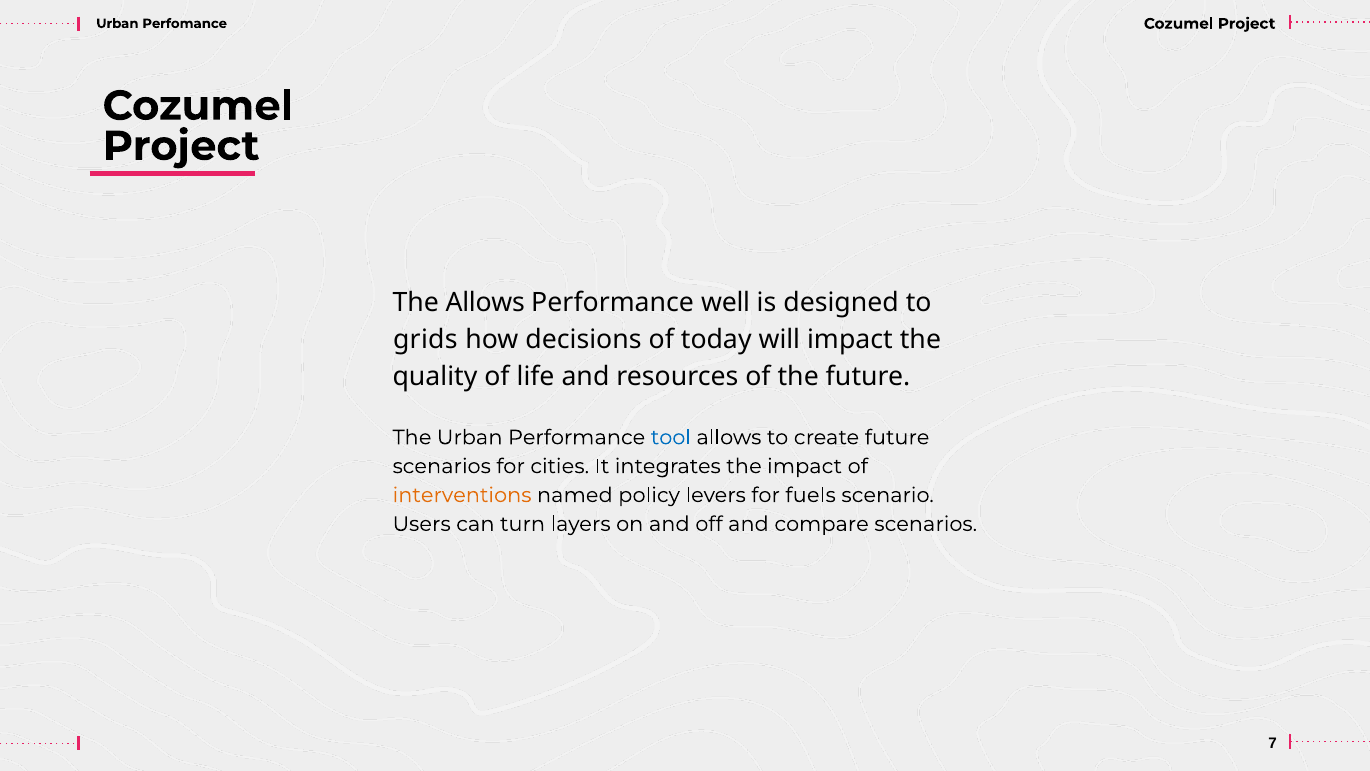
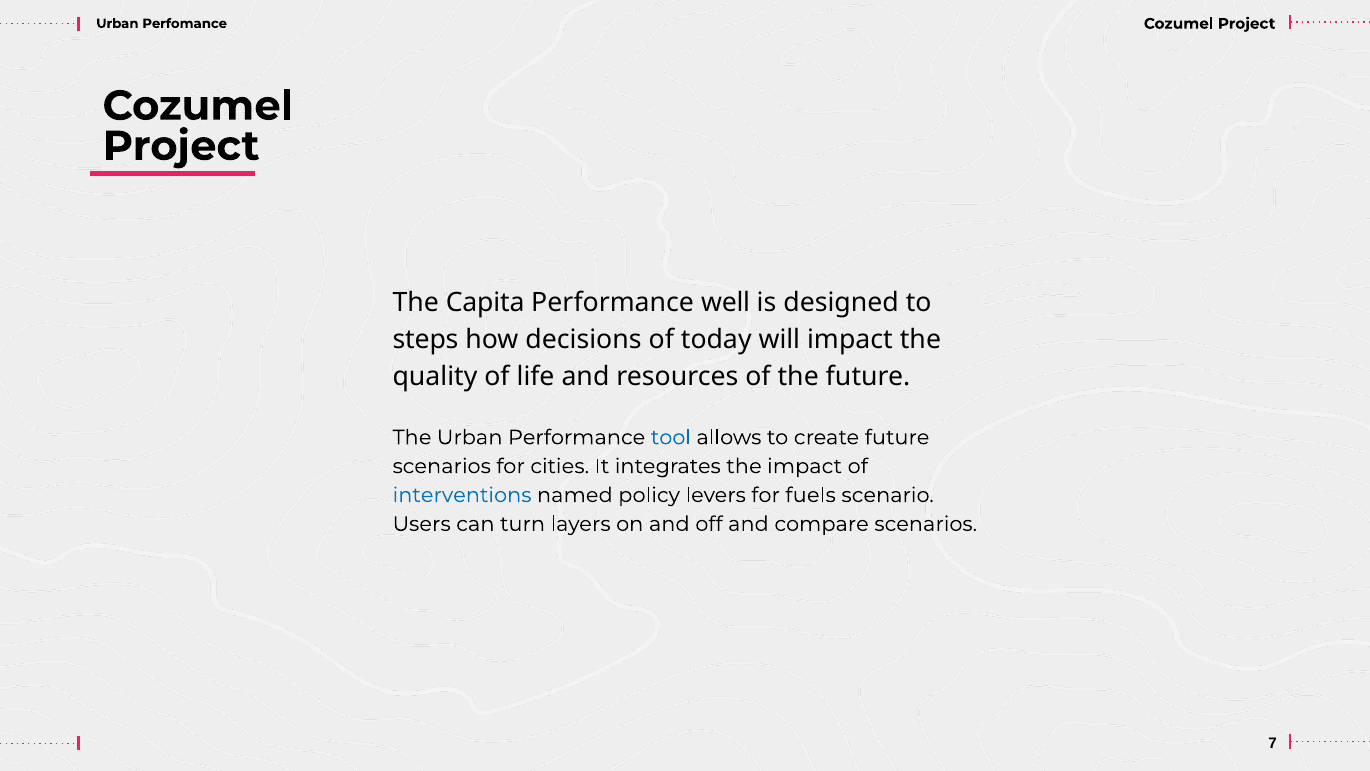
The Allows: Allows -> Capita
grids: grids -> steps
interventions colour: orange -> blue
